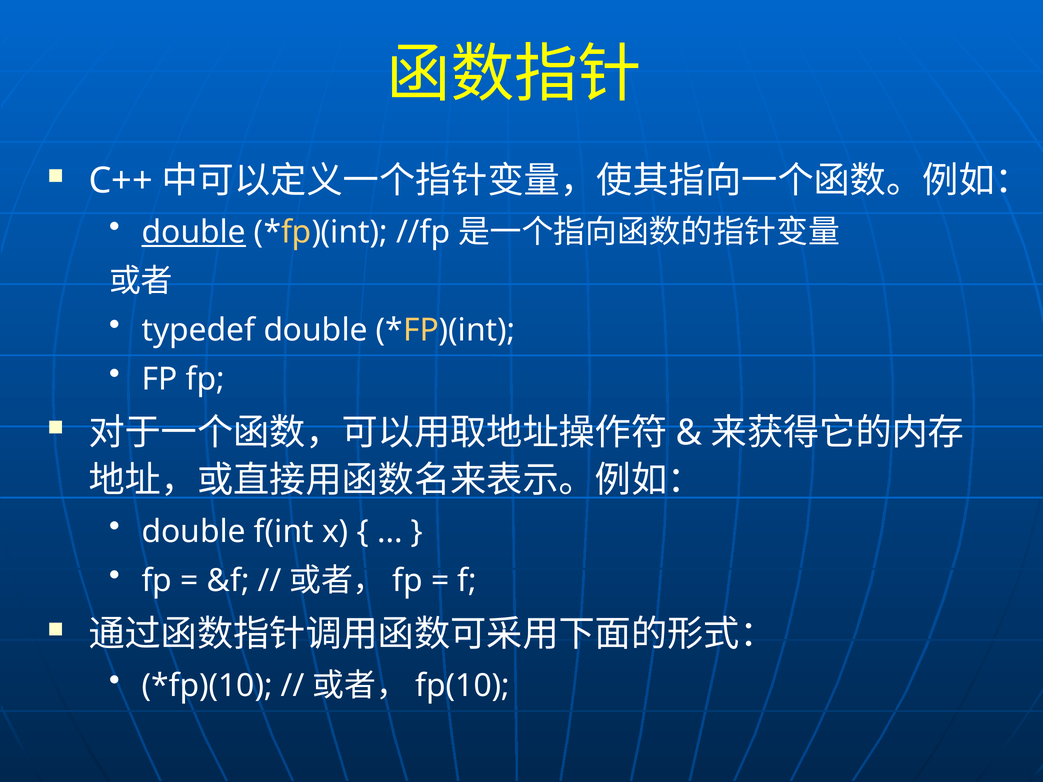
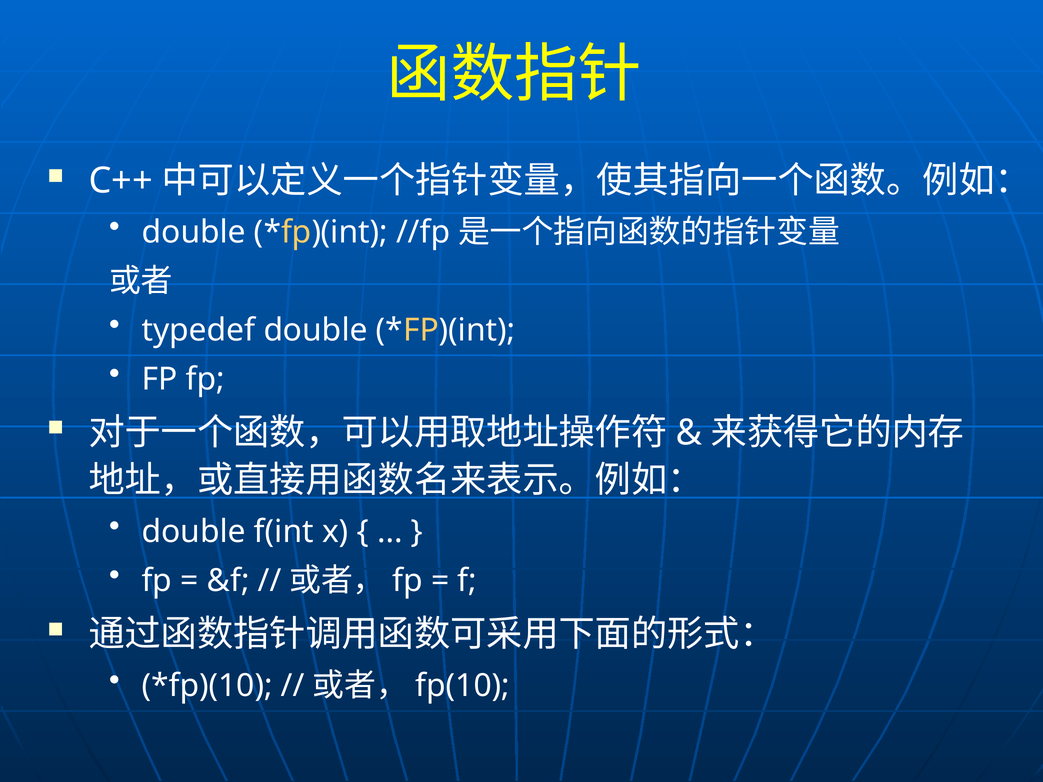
double at (194, 232) underline: present -> none
